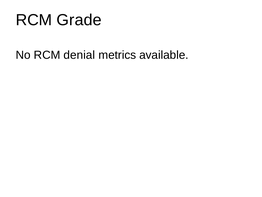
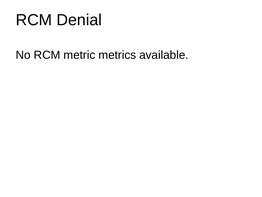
Grade: Grade -> Denial
denial: denial -> metric
